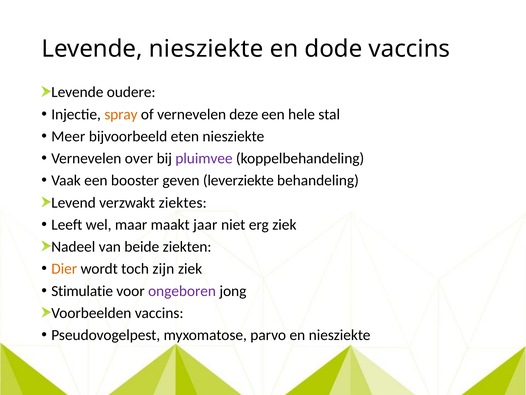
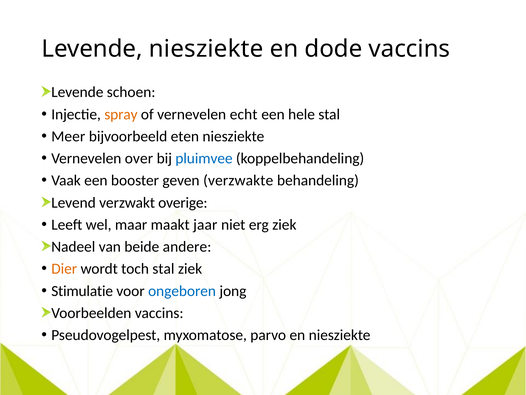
oudere: oudere -> schoen
deze: deze -> echt
pluimvee colour: purple -> blue
leverziekte: leverziekte -> verzwakte
ziektes: ziektes -> overige
ziekten: ziekten -> andere
toch zijn: zijn -> stal
ongeboren colour: purple -> blue
